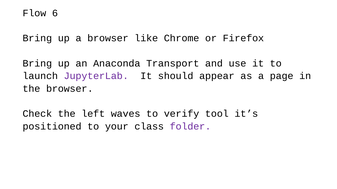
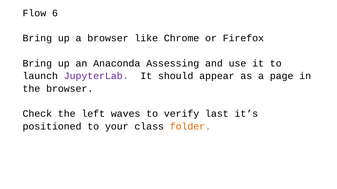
Transport: Transport -> Assessing
tool: tool -> last
folder colour: purple -> orange
